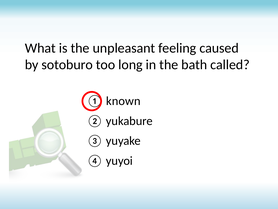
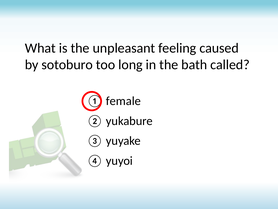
known: known -> female
